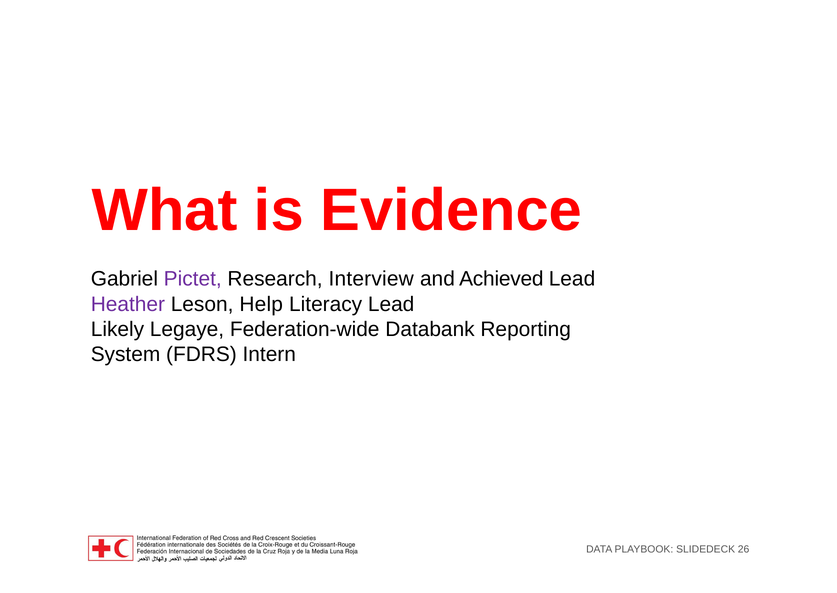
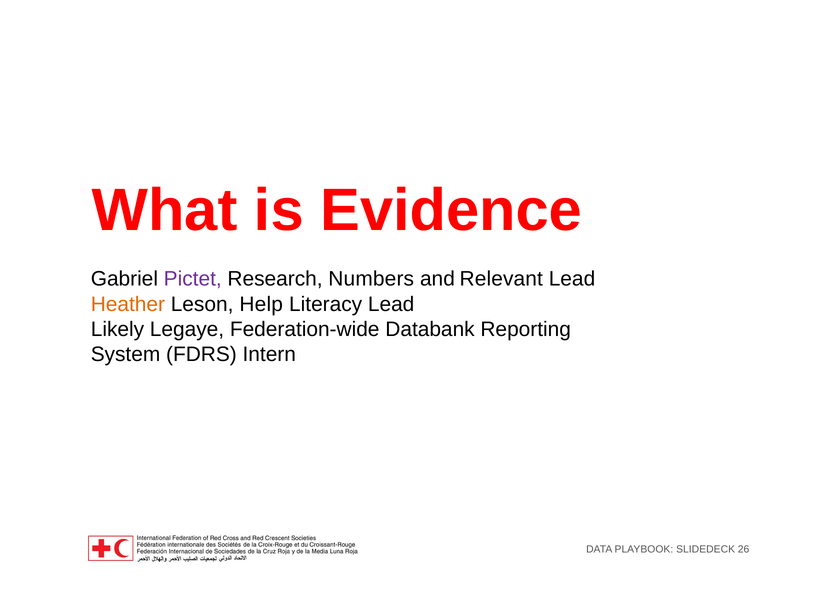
Interview: Interview -> Numbers
Achieved: Achieved -> Relevant
Heather colour: purple -> orange
